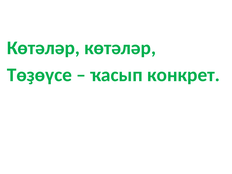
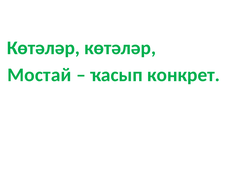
Төҙөүсе: Төҙөүсе -> Мостай
